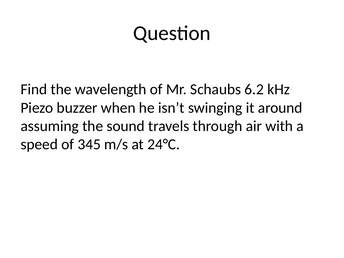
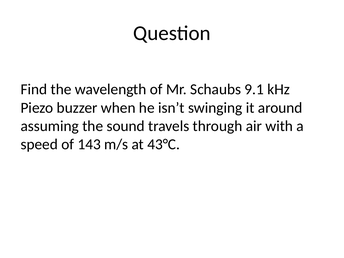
6.2: 6.2 -> 9.1
345: 345 -> 143
24°C: 24°C -> 43°C
